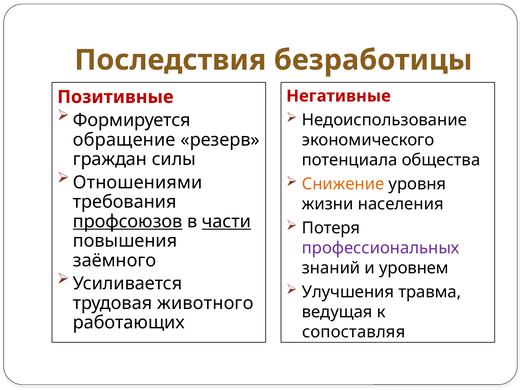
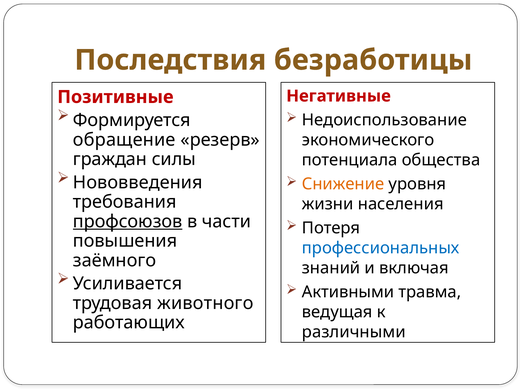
Отношениями: Отношениями -> Нововведения
части underline: present -> none
профессиональных colour: purple -> blue
уровнем: уровнем -> включая
Улучшения: Улучшения -> Активными
сопоставляя: сопоставляя -> различными
